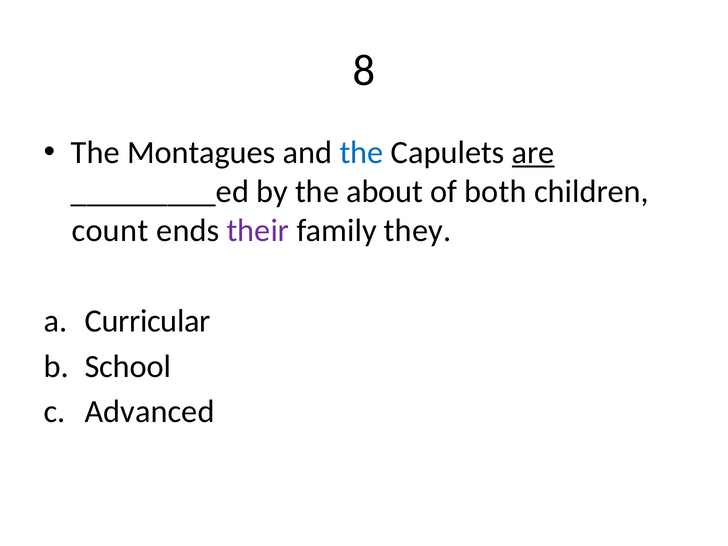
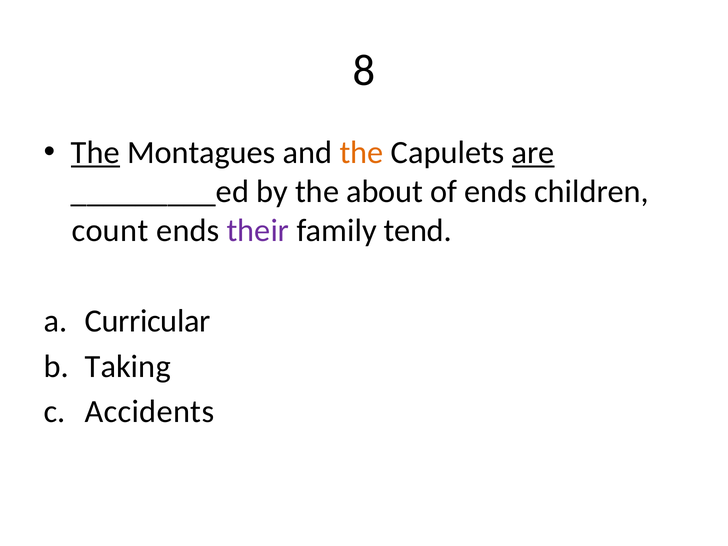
The at (95, 153) underline: none -> present
the at (362, 153) colour: blue -> orange
of both: both -> ends
they: they -> tend
School: School -> Taking
Advanced: Advanced -> Accidents
